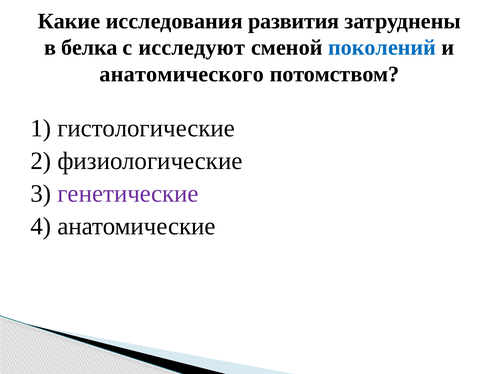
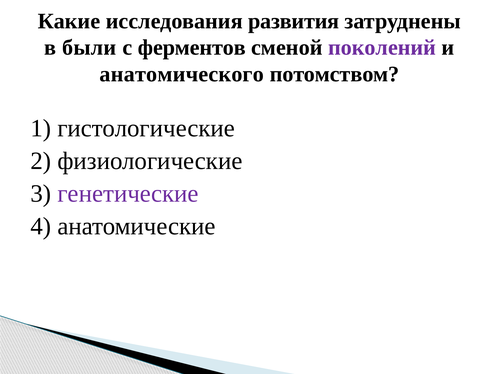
белка: белка -> были
исследуют: исследуют -> ферментов
поколений colour: blue -> purple
